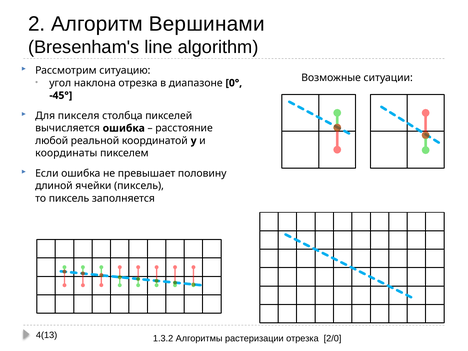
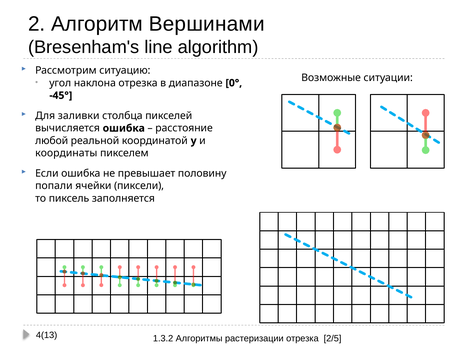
пикселя: пикселя -> заливки
длиной: длиной -> попали
ячейки пиксель: пиксель -> пиксели
2/0: 2/0 -> 2/5
